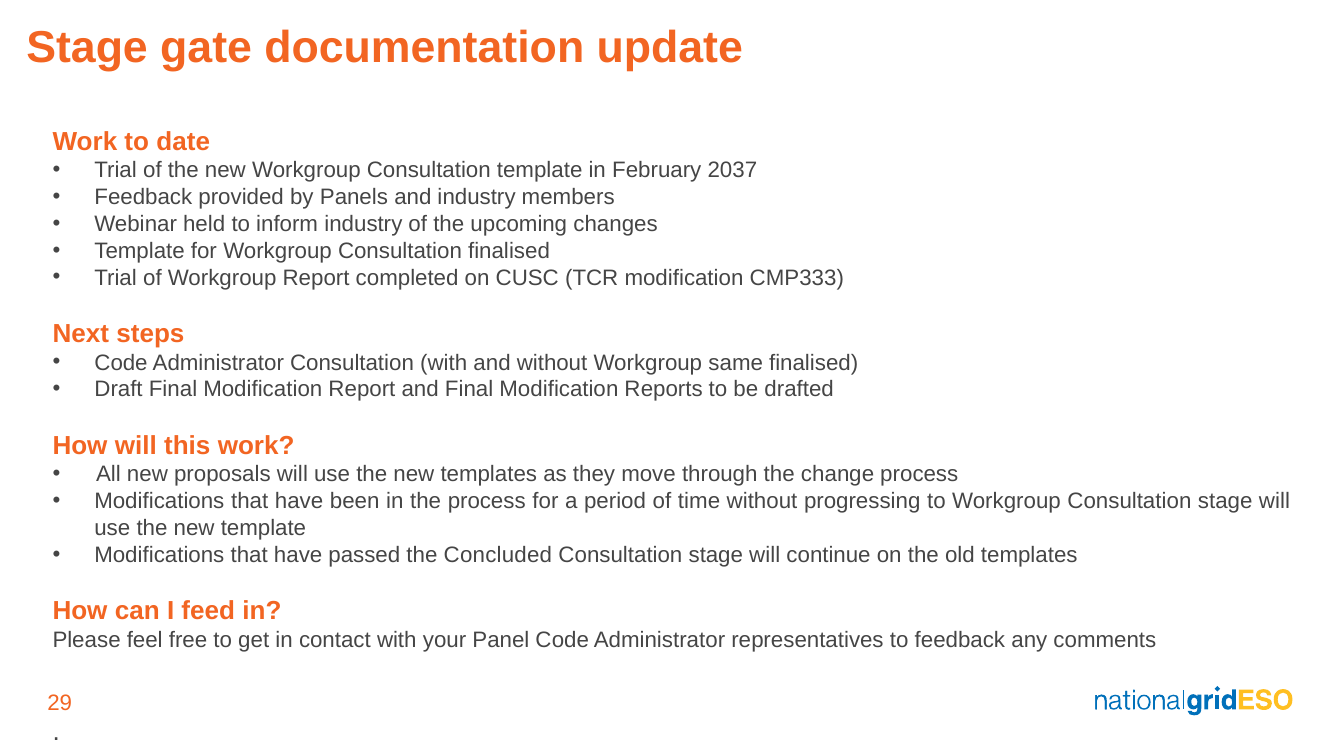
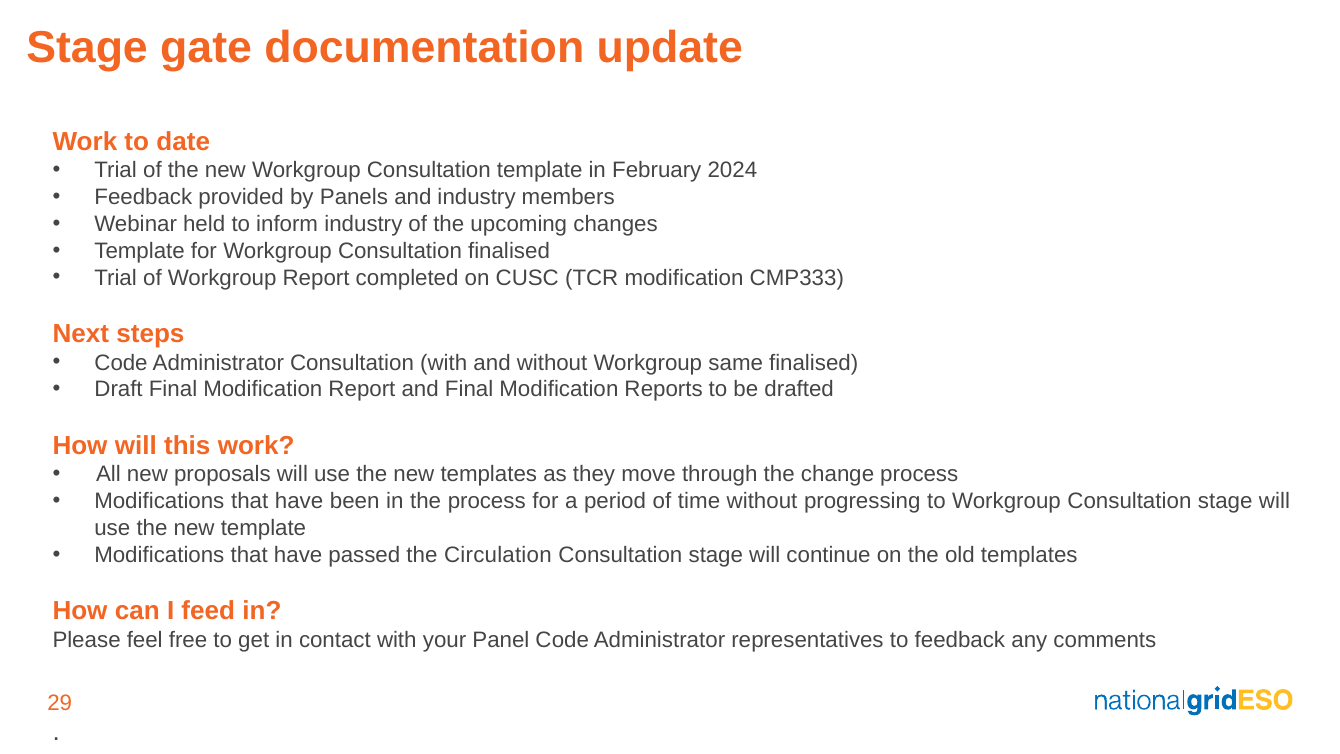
2037: 2037 -> 2024
Concluded: Concluded -> Circulation
